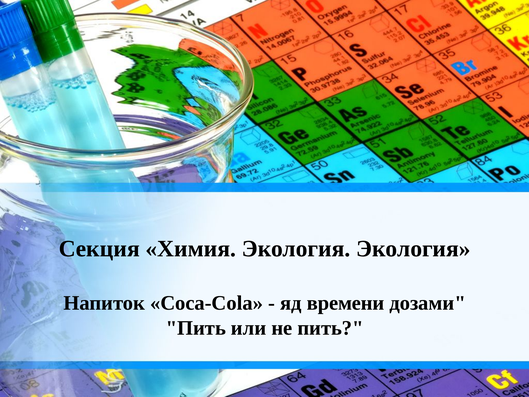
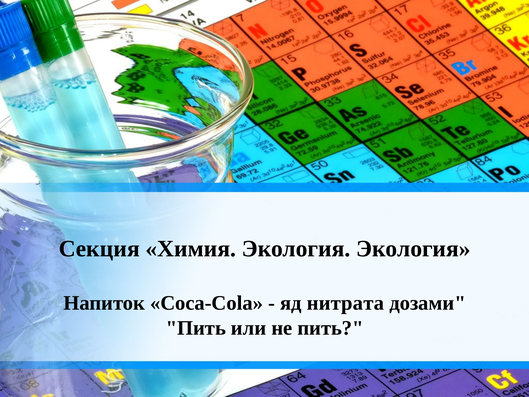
времени: времени -> нитрата
